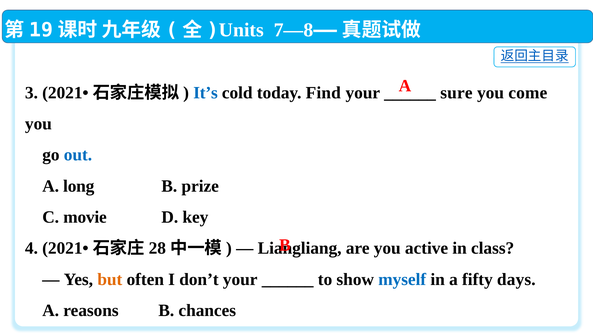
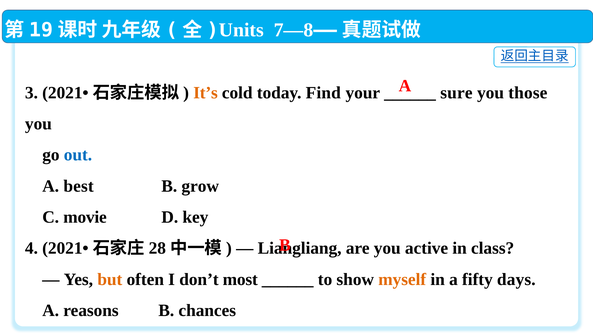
It’s colour: blue -> orange
come: come -> those
long: long -> best
prize: prize -> grow
don’t your: your -> most
myself colour: blue -> orange
